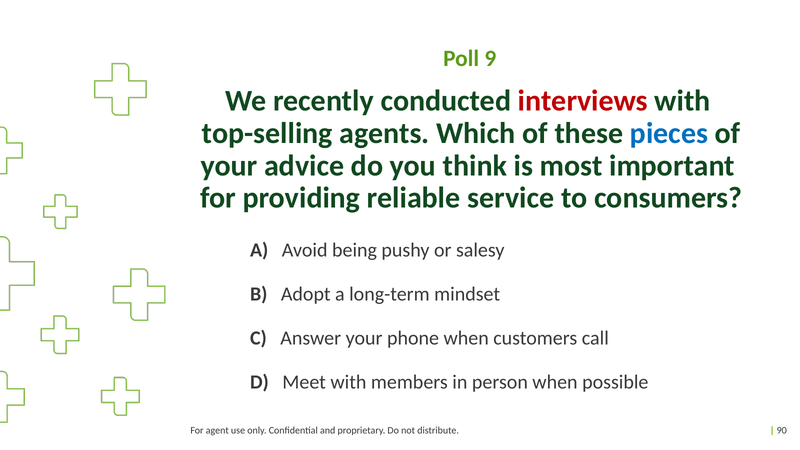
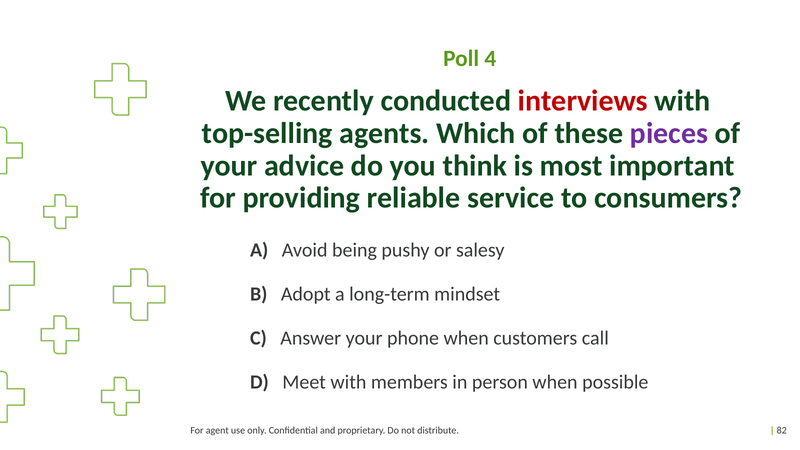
9: 9 -> 4
pieces colour: blue -> purple
90: 90 -> 82
